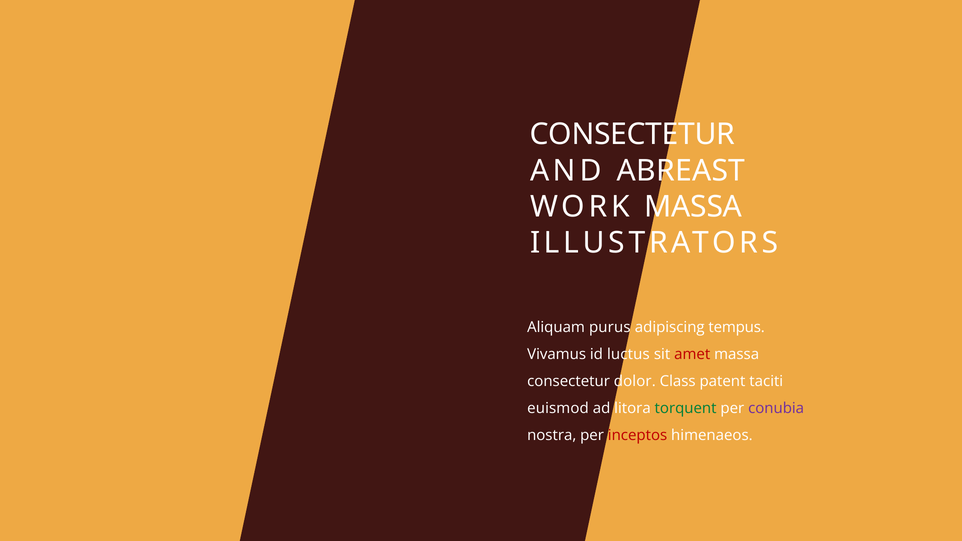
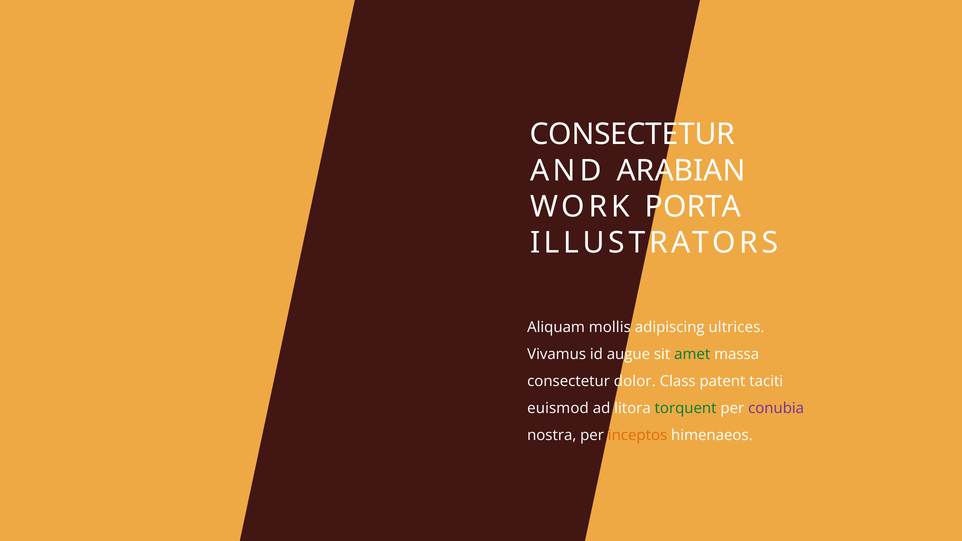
ABREAST: ABREAST -> ARABIAN
WORK MASSA: MASSA -> PORTA
purus: purus -> mollis
tempus: tempus -> ultrices
luctus: luctus -> augue
amet colour: red -> green
inceptos colour: red -> orange
